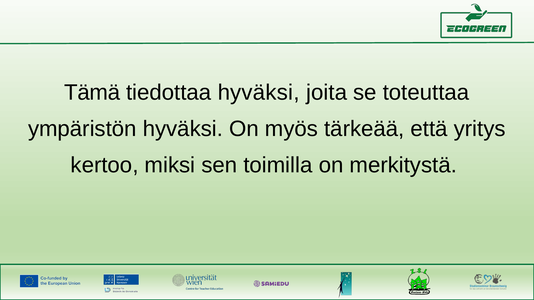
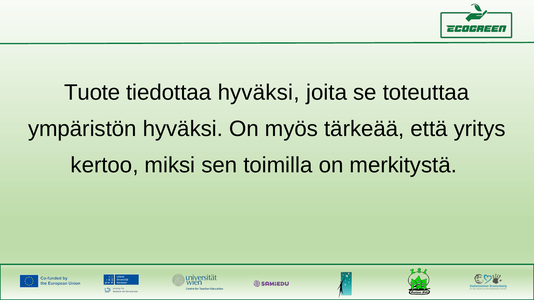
Tämä: Tämä -> Tuote
